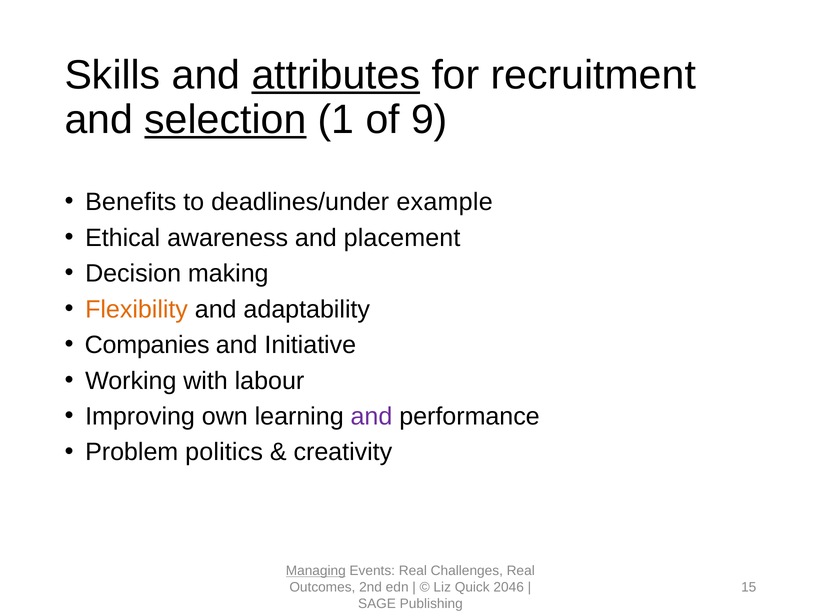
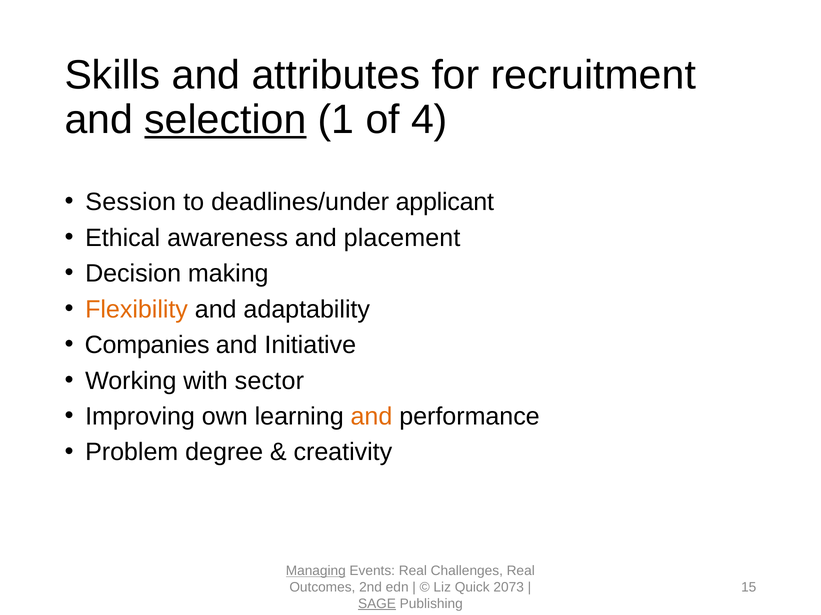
attributes underline: present -> none
9: 9 -> 4
Benefits: Benefits -> Session
example: example -> applicant
labour: labour -> sector
and at (371, 417) colour: purple -> orange
politics: politics -> degree
2046: 2046 -> 2073
SAGE underline: none -> present
